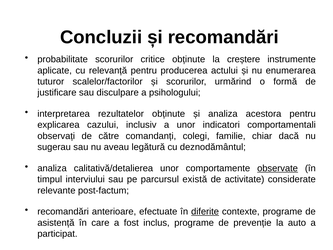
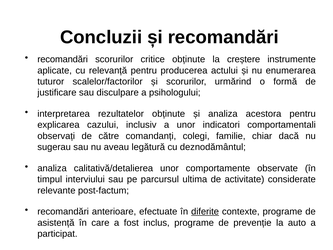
probabilitate at (63, 59): probabilitate -> recomandări
observate underline: present -> none
există: există -> ultima
